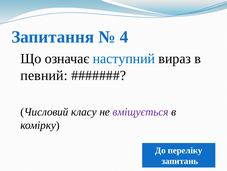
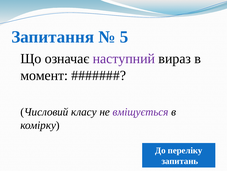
4: 4 -> 5
наступний colour: blue -> purple
певний: певний -> момент
